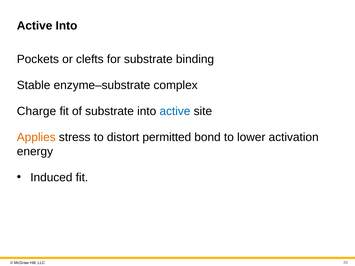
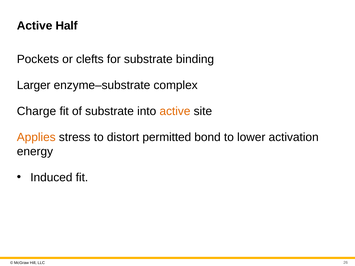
Active Into: Into -> Half
Stable: Stable -> Larger
active at (175, 111) colour: blue -> orange
